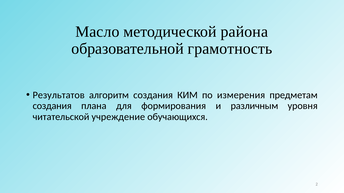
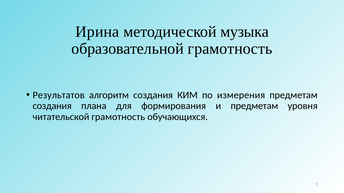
Масло: Масло -> Ирина
района: района -> музыка
и различным: различным -> предметам
читательской учреждение: учреждение -> грамотность
